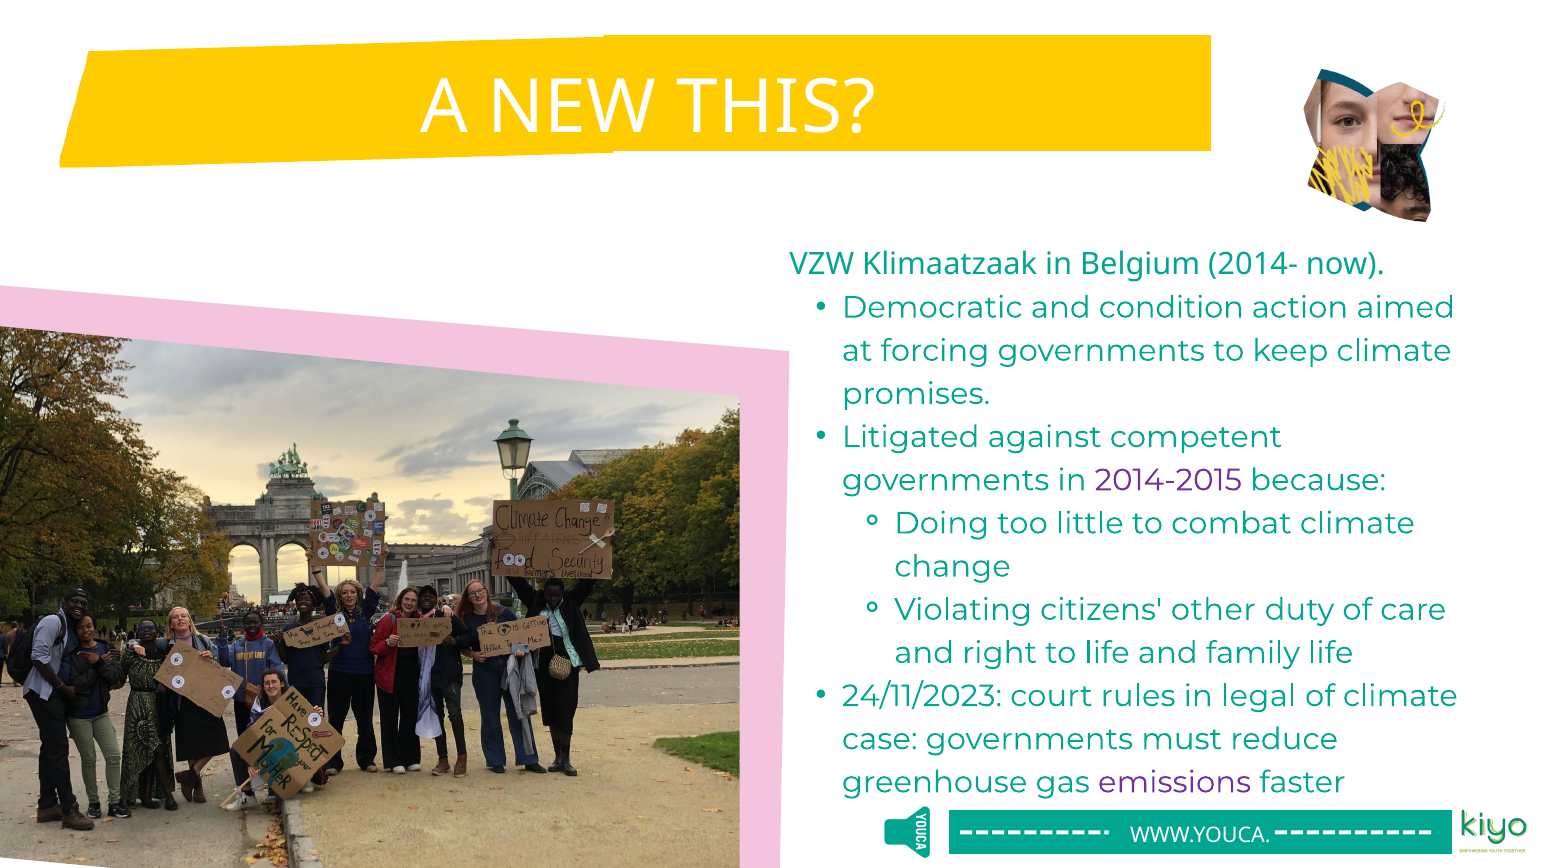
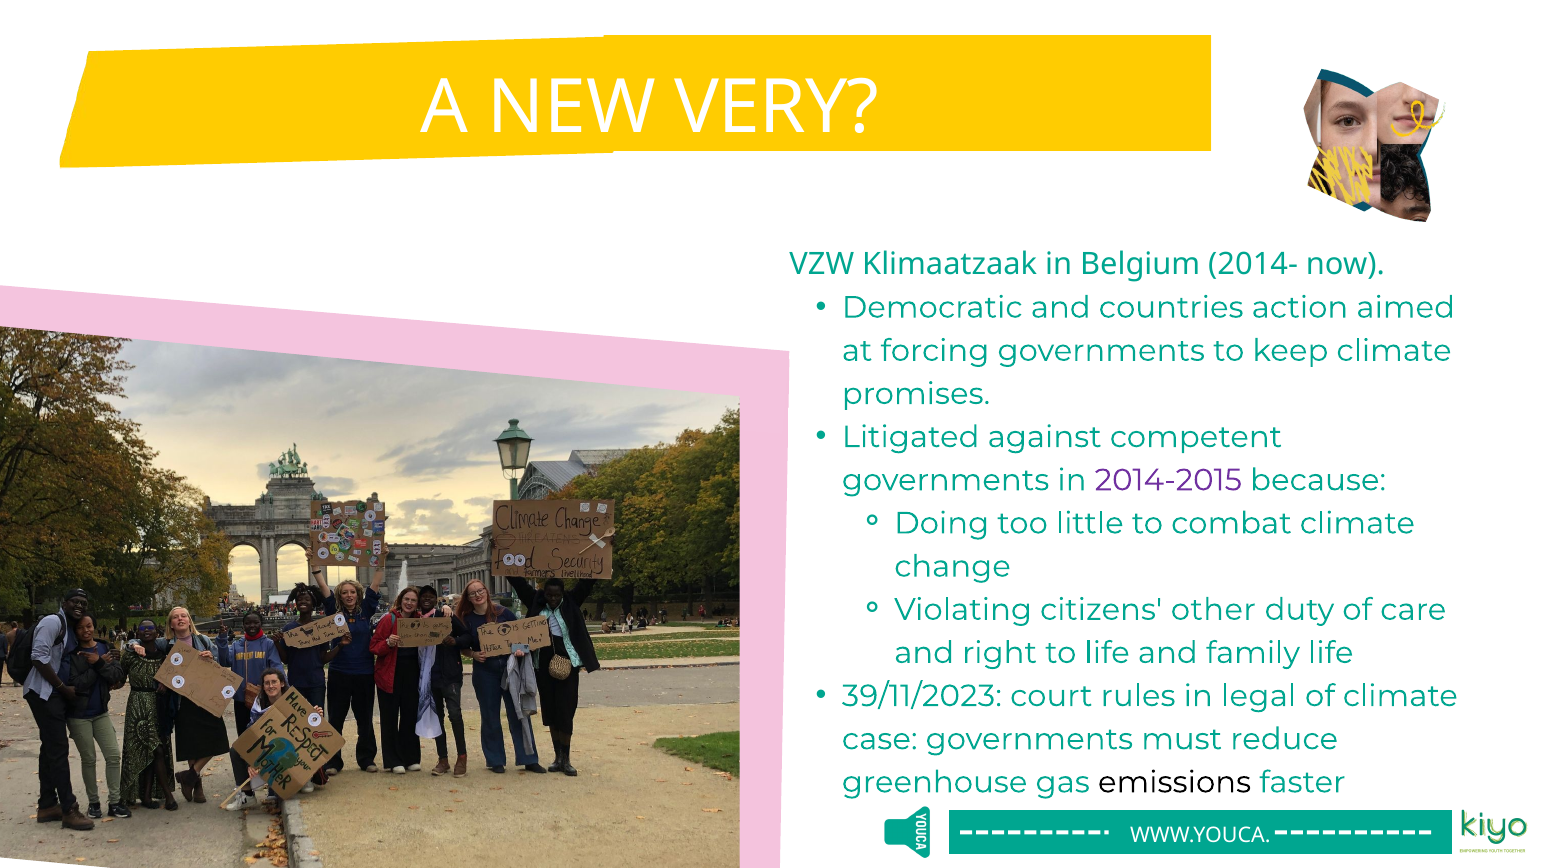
THIS: THIS -> VERY
condition: condition -> countries
24/11/2023: 24/11/2023 -> 39/11/2023
emissions colour: purple -> black
